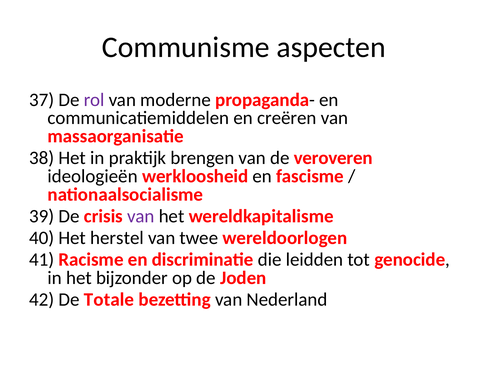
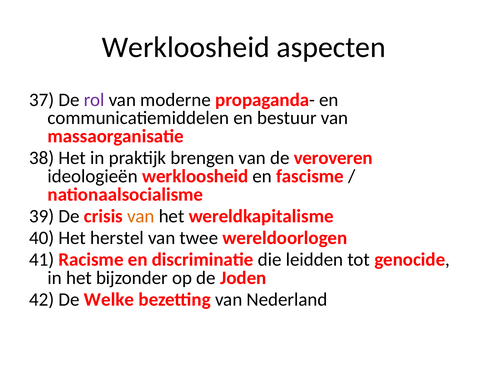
Communisme at (186, 47): Communisme -> Werkloosheid
creëren: creëren -> bestuur
van at (141, 216) colour: purple -> orange
Totale: Totale -> Welke
